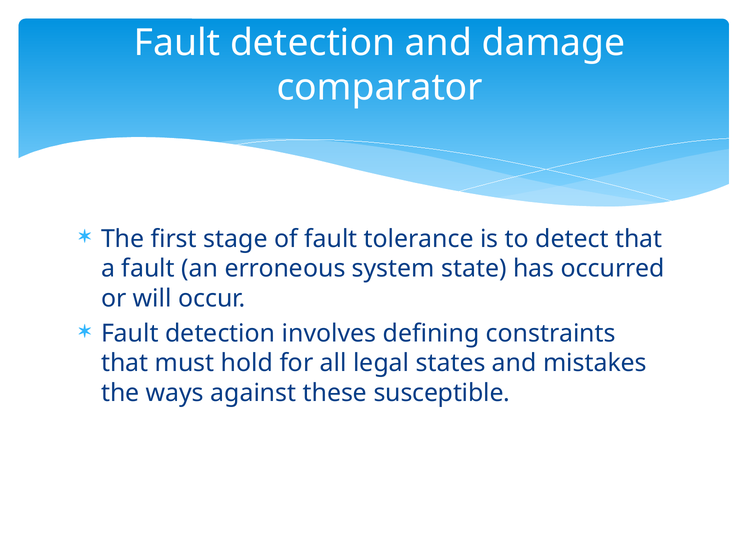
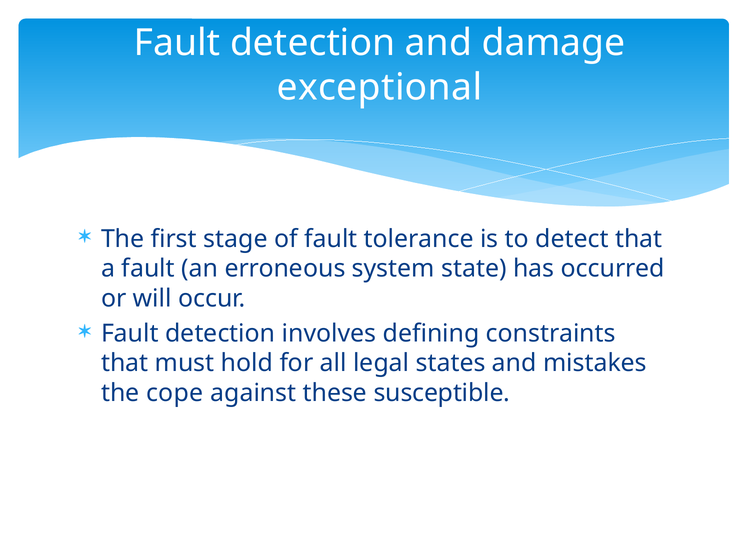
comparator: comparator -> exceptional
ways: ways -> cope
